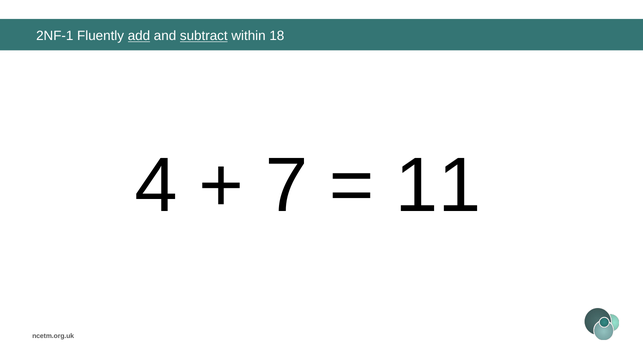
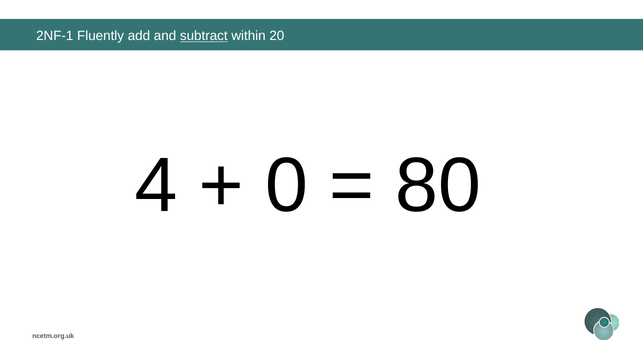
add underline: present -> none
18: 18 -> 20
7: 7 -> 0
11: 11 -> 80
